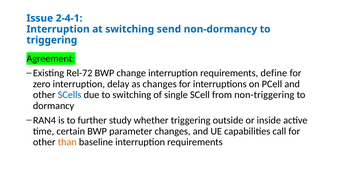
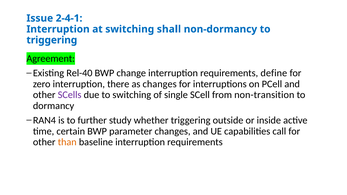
send: send -> shall
Rel-72: Rel-72 -> Rel-40
delay: delay -> there
SCells colour: blue -> purple
non-triggering: non-triggering -> non-transition
